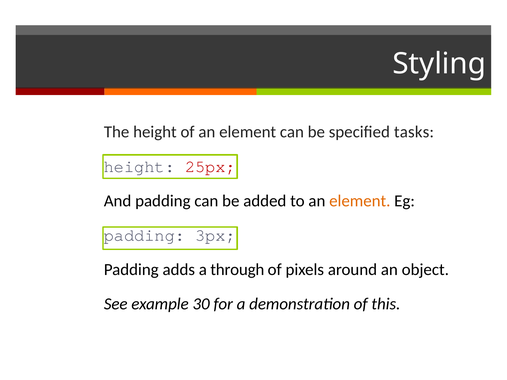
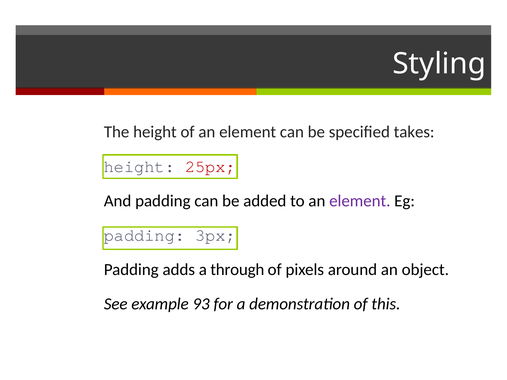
tasks: tasks -> takes
element at (360, 201) colour: orange -> purple
30: 30 -> 93
